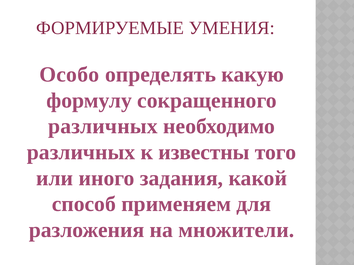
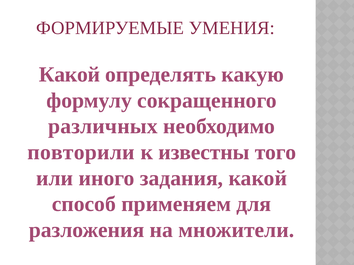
Особо at (69, 75): Особо -> Какой
различных at (81, 153): различных -> повторили
